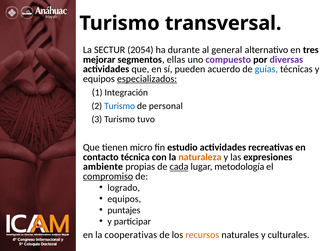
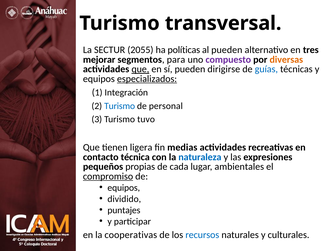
2054: 2054 -> 2055
durante: durante -> políticas
al general: general -> pueden
ellas: ellas -> para
diversas colour: purple -> orange
que at (140, 69) underline: none -> present
acuerdo: acuerdo -> dirigirse
micro: micro -> ligera
estudio: estudio -> medias
naturaleza colour: orange -> blue
ambiente: ambiente -> pequeños
cada underline: present -> none
metodología: metodología -> ambientales
logrado at (124, 188): logrado -> equipos
equipos at (124, 199): equipos -> dividido
recursos colour: orange -> blue
